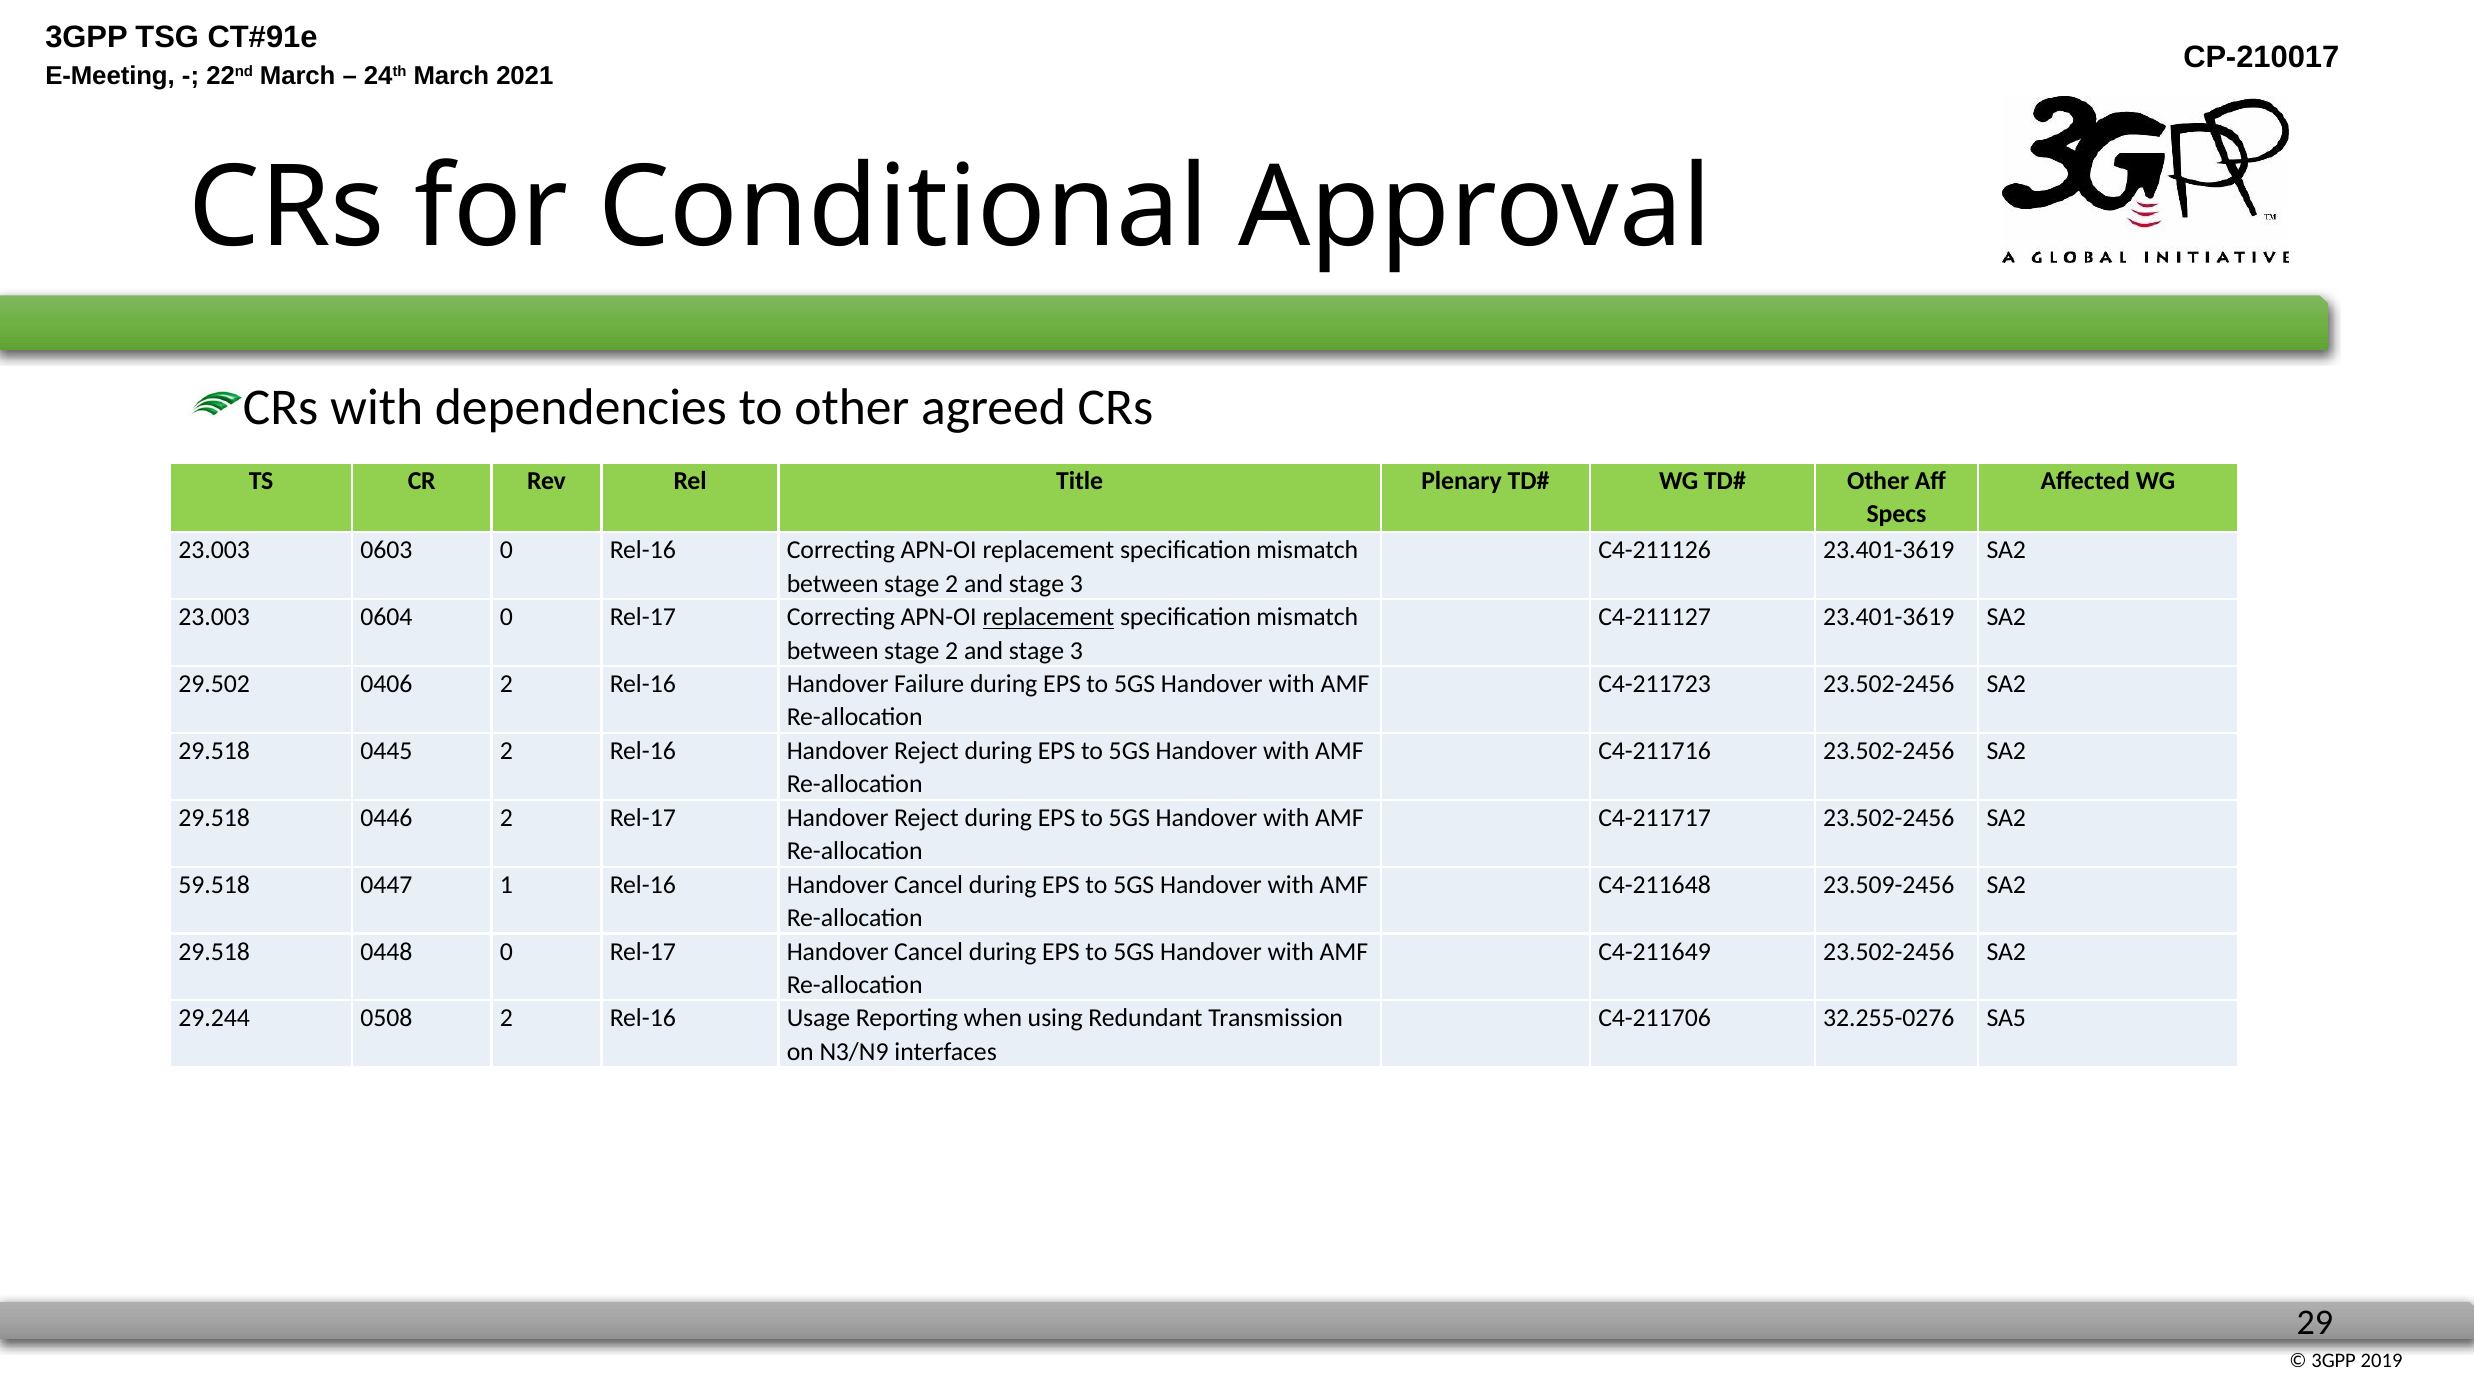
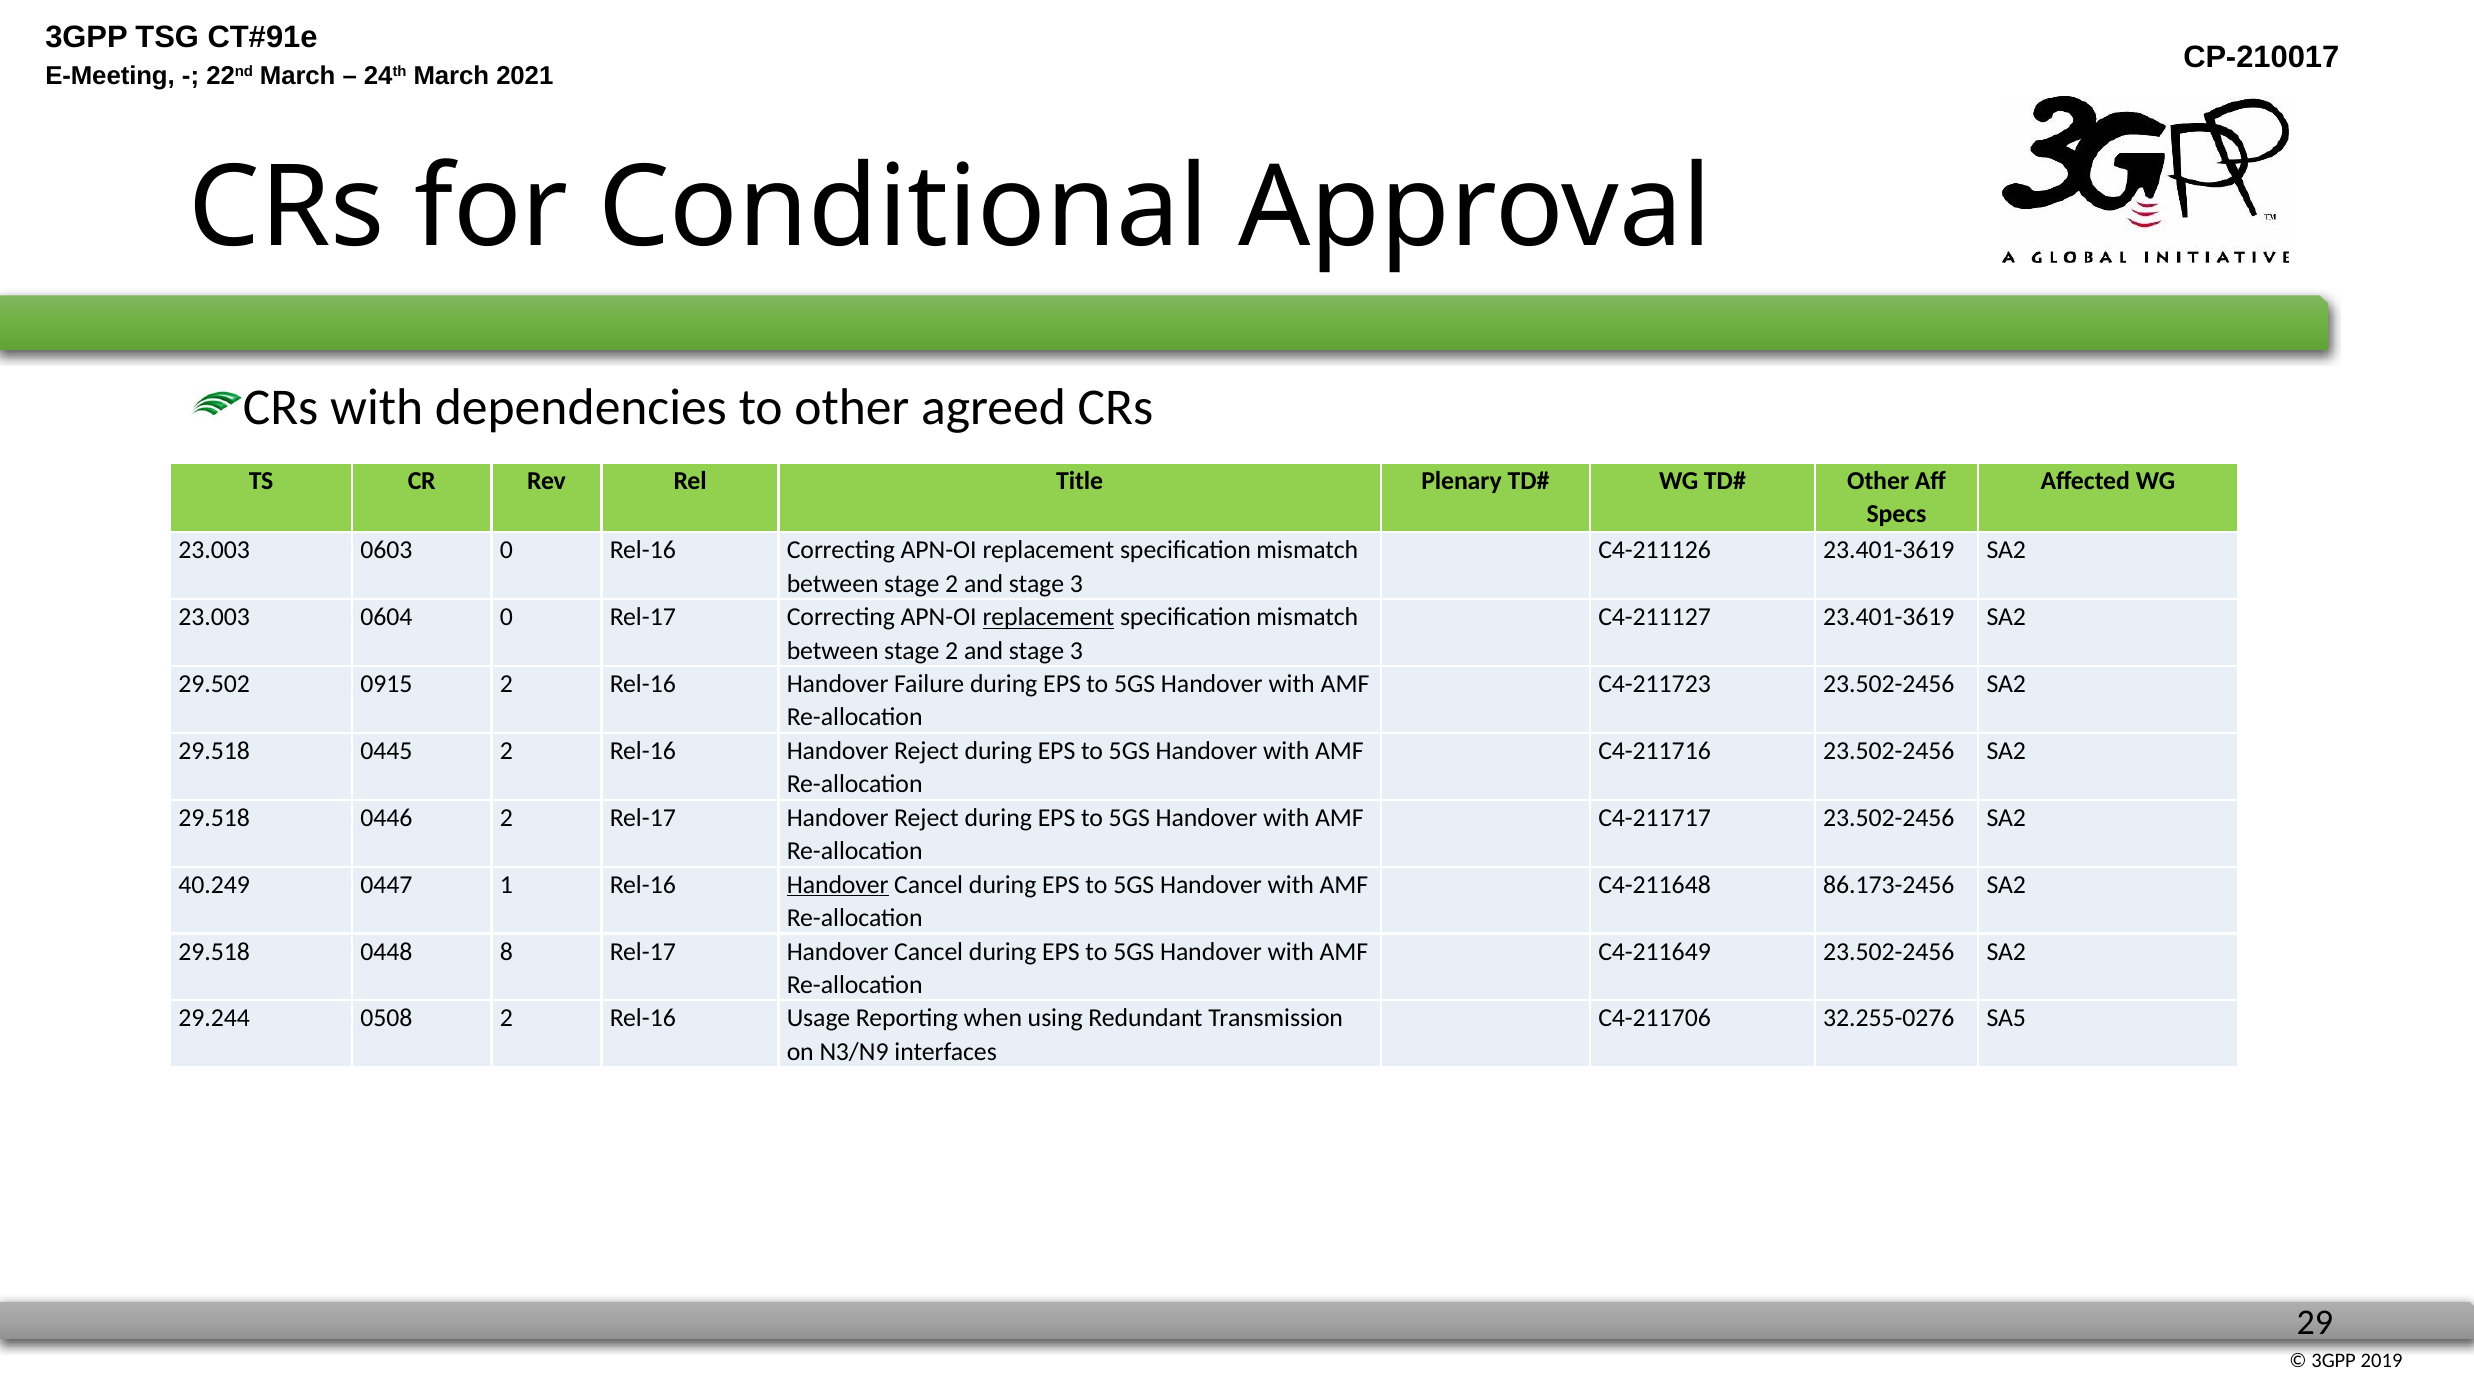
0406: 0406 -> 0915
59.518: 59.518 -> 40.249
Handover at (838, 884) underline: none -> present
23.509-2456: 23.509-2456 -> 86.173-2456
0448 0: 0 -> 8
